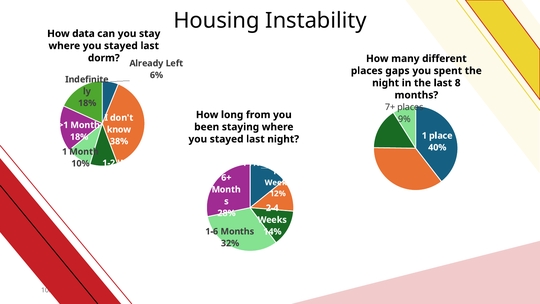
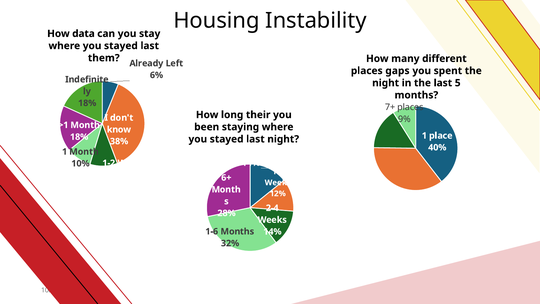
dorm: dorm -> them
8: 8 -> 5
from: from -> their
